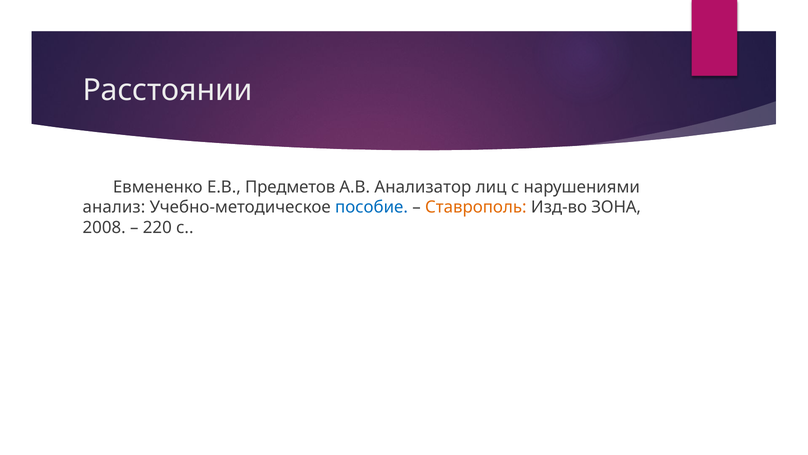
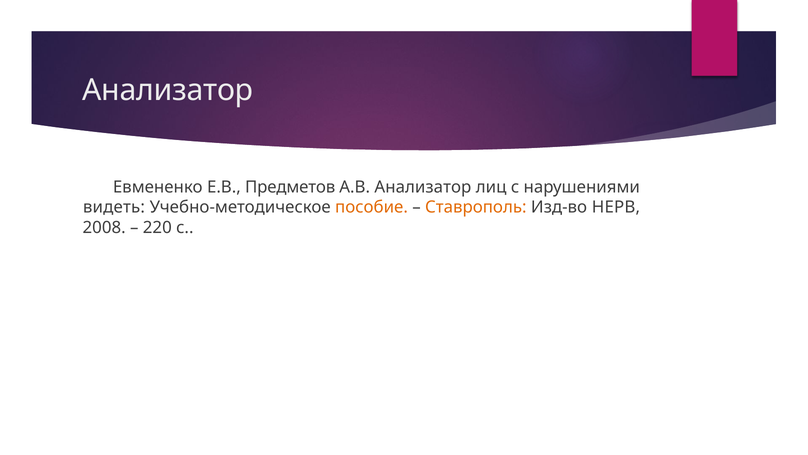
Расстоянии at (168, 90): Расстоянии -> Анализатор
анализ: анализ -> видеть
пособие colour: blue -> orange
ЗОНА: ЗОНА -> НЕРВ
